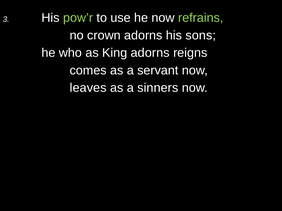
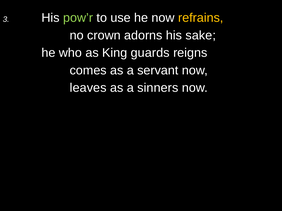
refrains colour: light green -> yellow
sons: sons -> sake
King adorns: adorns -> guards
